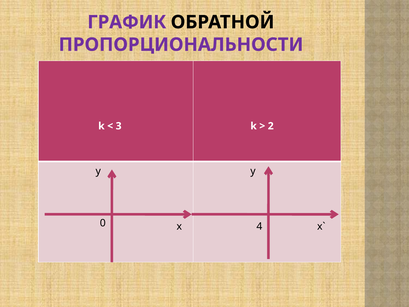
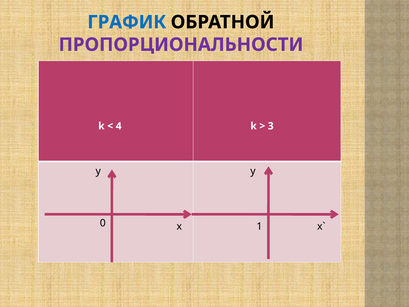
ГРАФИК colour: purple -> blue
3: 3 -> 4
2: 2 -> 3
4: 4 -> 1
